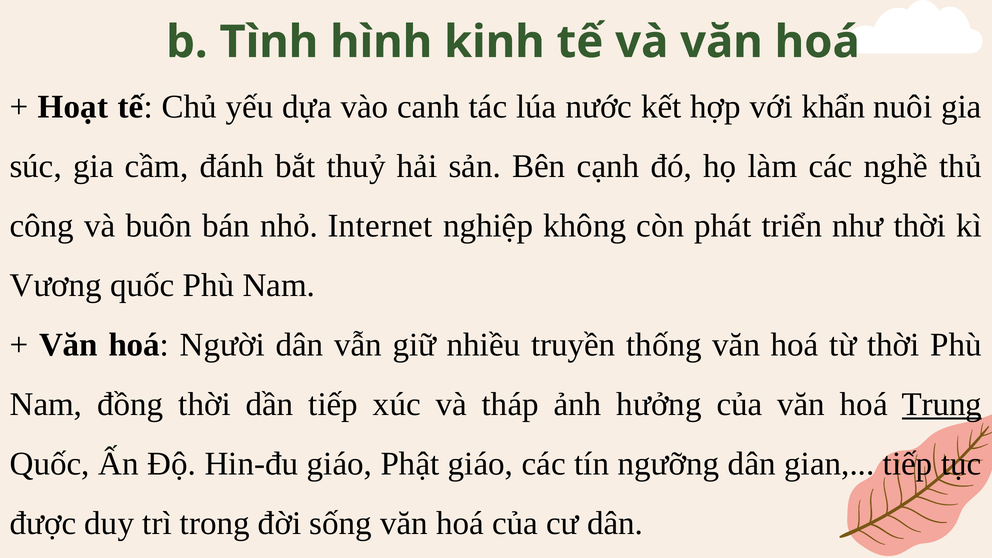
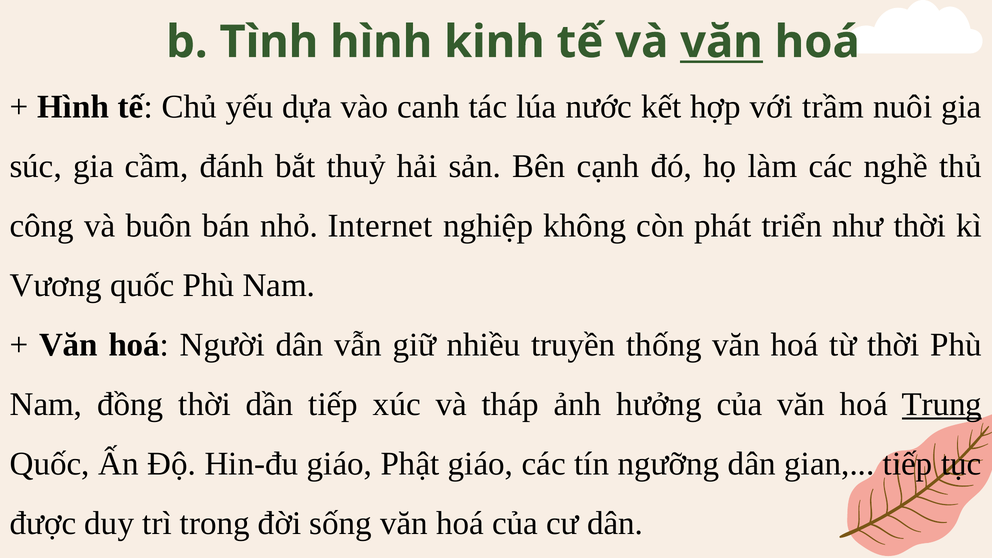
văn at (721, 42) underline: none -> present
Hoạt at (73, 107): Hoạt -> Hình
khẩn: khẩn -> trầm
